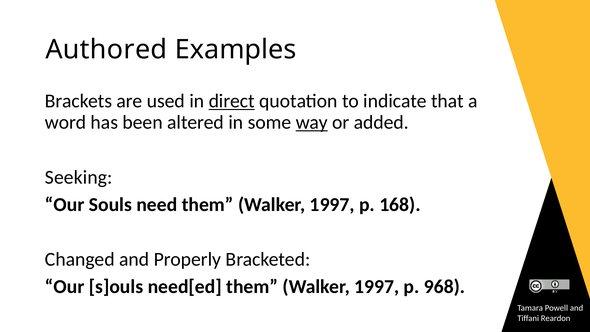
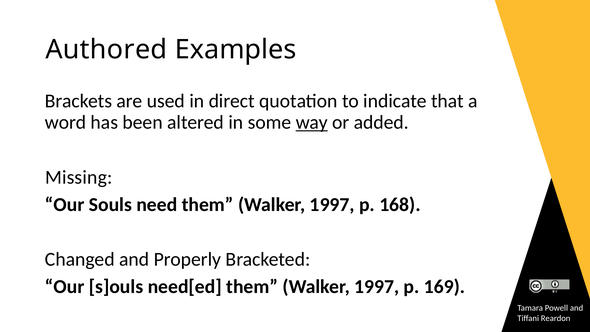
direct underline: present -> none
Seeking: Seeking -> Missing
968: 968 -> 169
